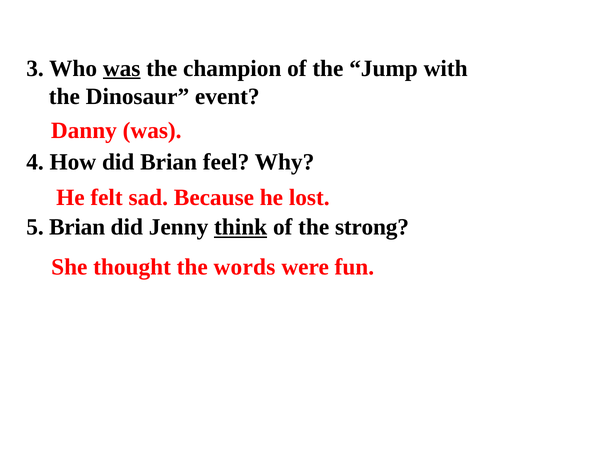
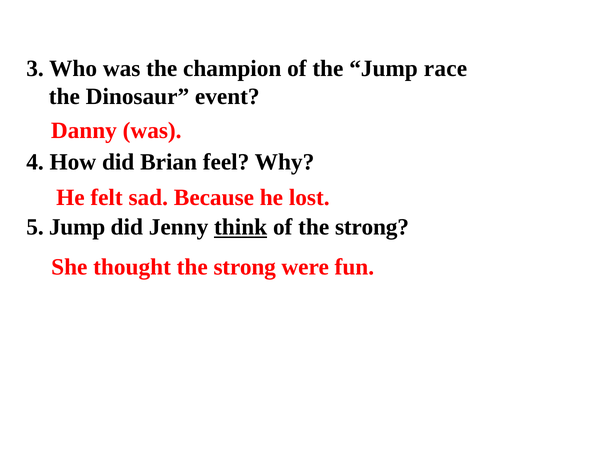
was at (122, 68) underline: present -> none
with: with -> race
5 Brian: Brian -> Jump
thought the words: words -> strong
